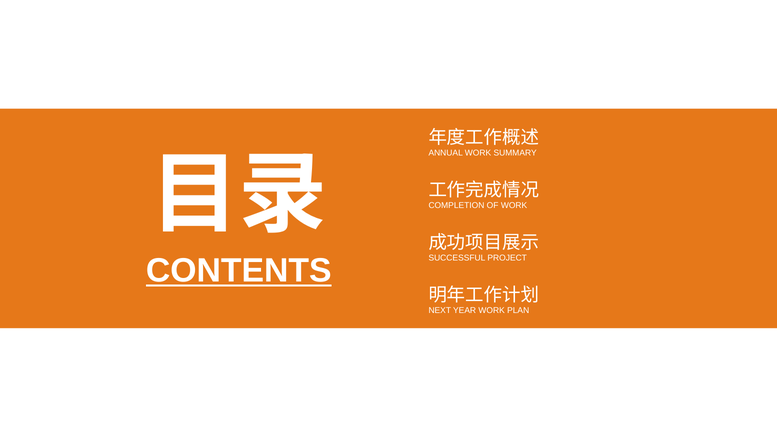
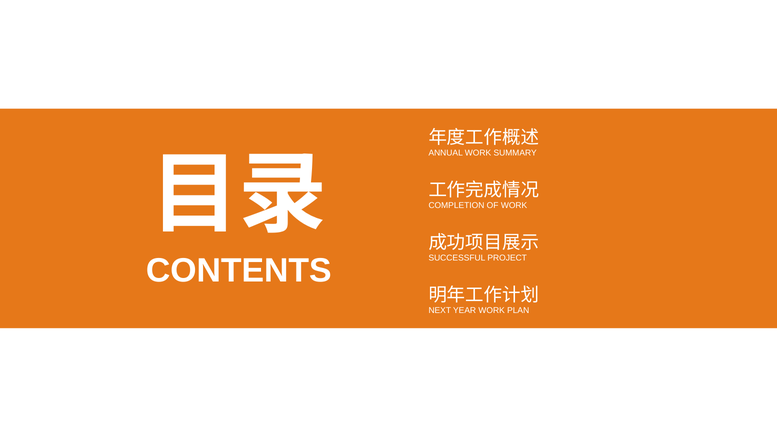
CONTENTS underline: present -> none
